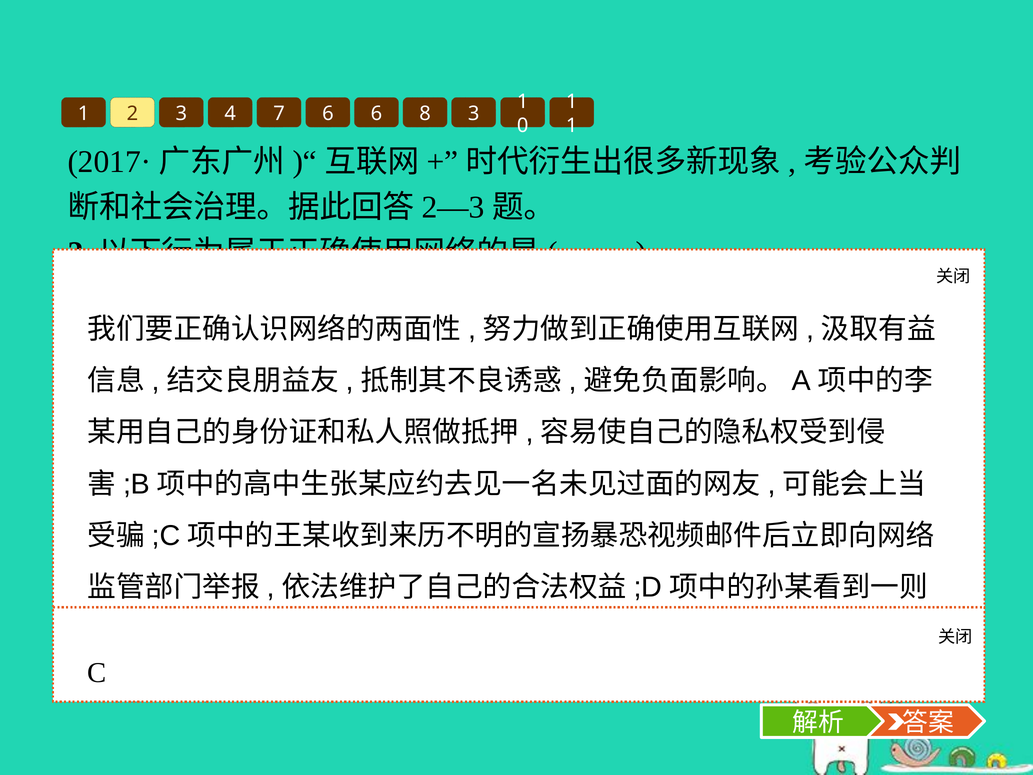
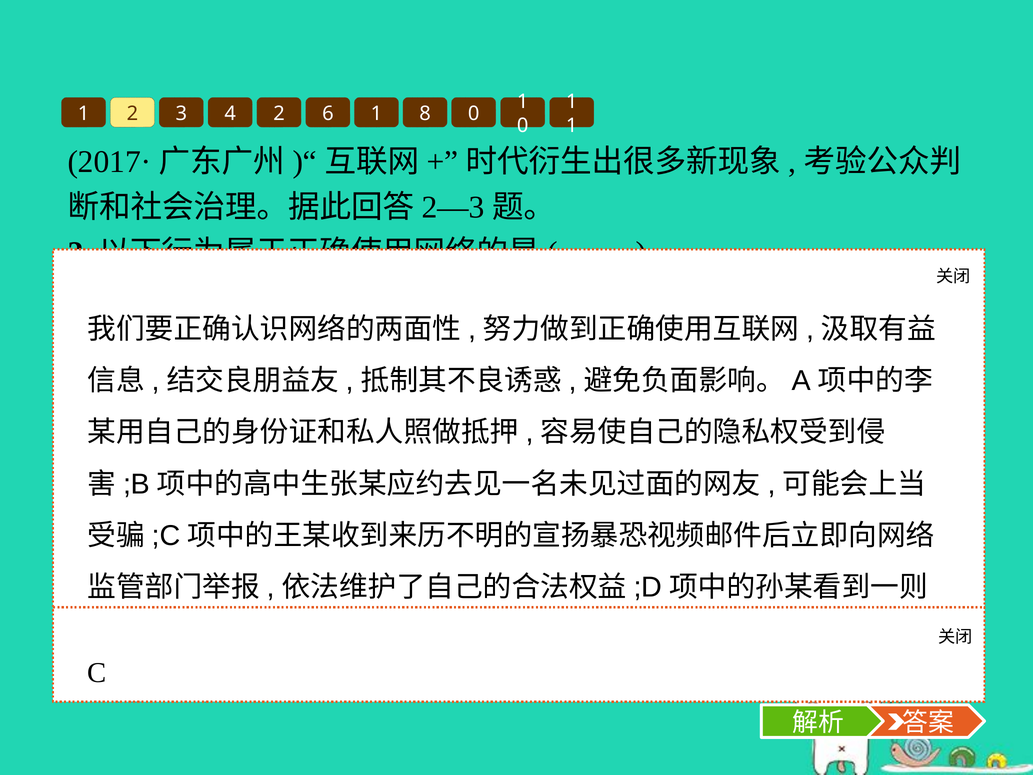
4 7: 7 -> 2
6 6: 6 -> 1
8 3: 3 -> 0
